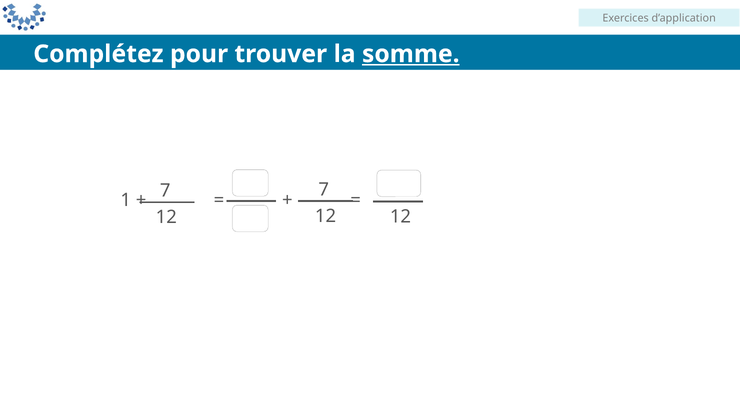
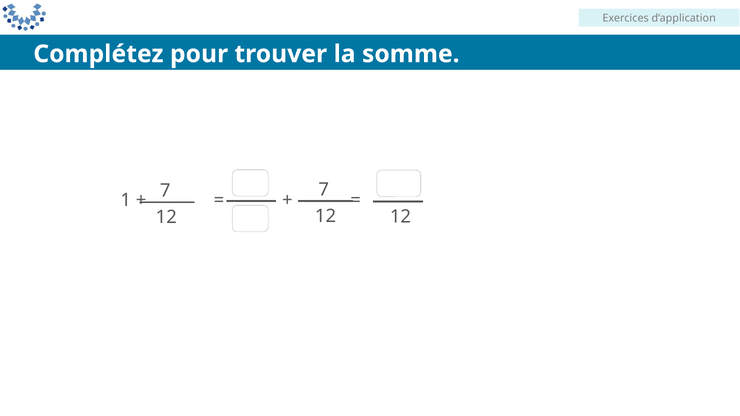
somme underline: present -> none
